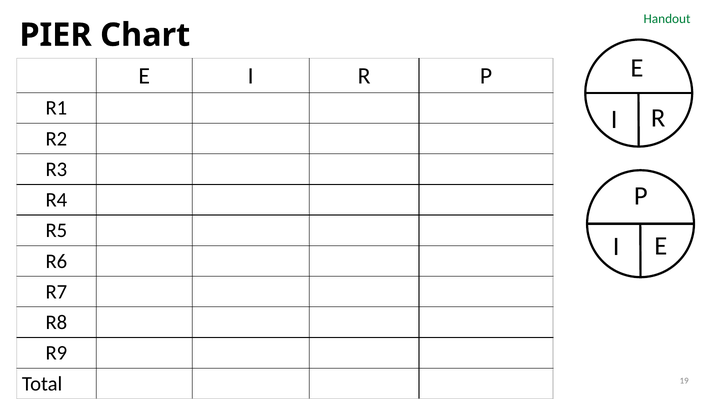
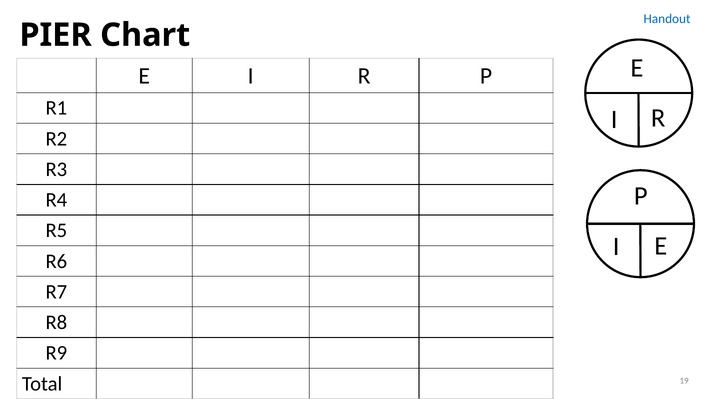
Handout colour: green -> blue
